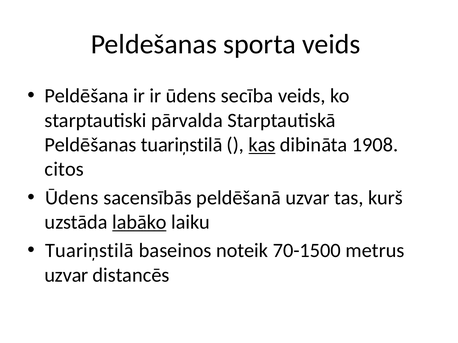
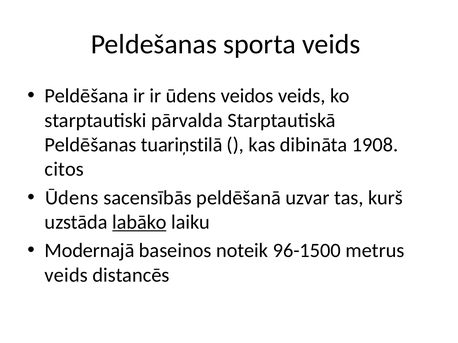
secība: secība -> veidos
kas underline: present -> none
Tuariņstilā at (89, 251): Tuariņstilā -> Modernajā
70-1500: 70-1500 -> 96-1500
uzvar at (66, 275): uzvar -> veids
